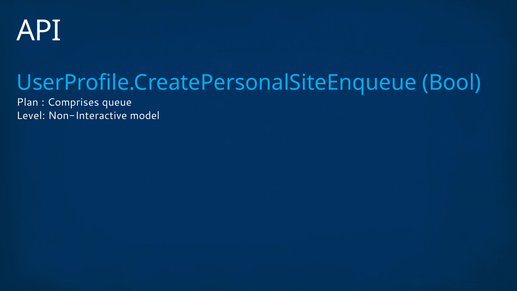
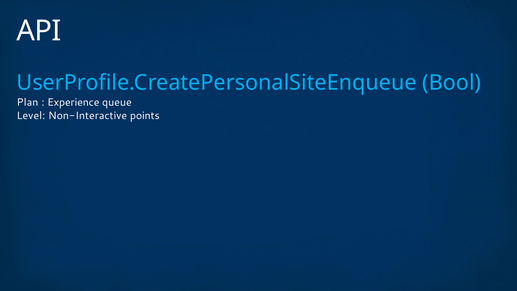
Comprises: Comprises -> Experience
model: model -> points
